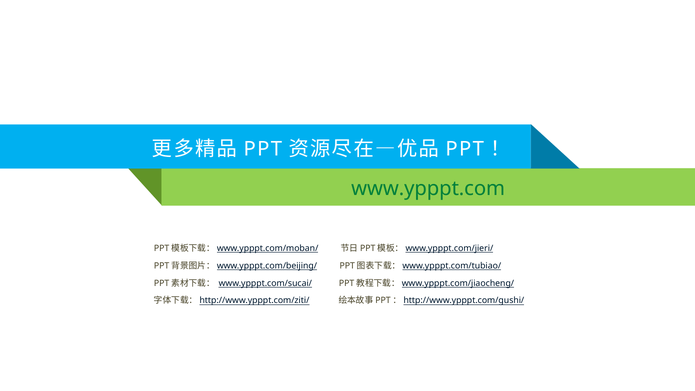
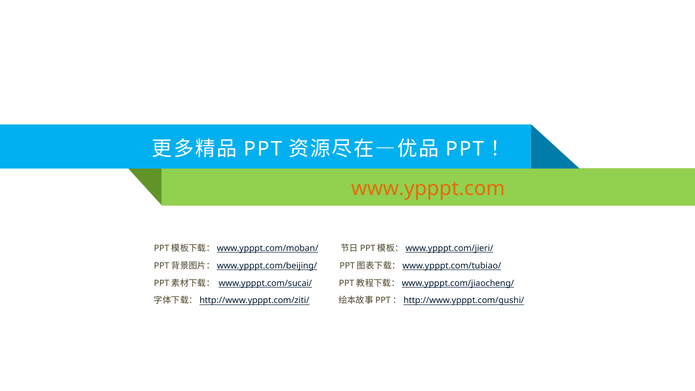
www.ypppt.com colour: green -> orange
